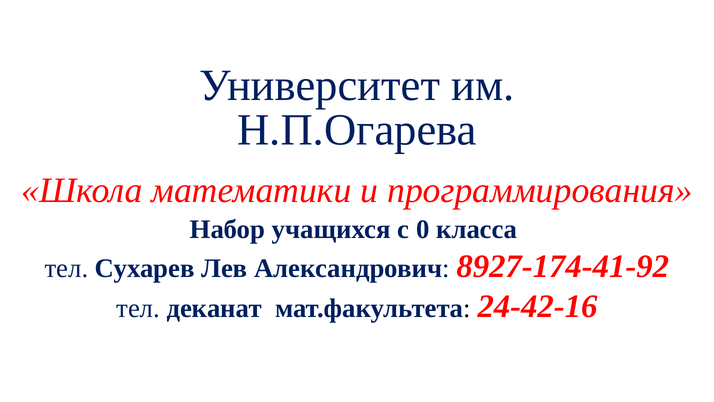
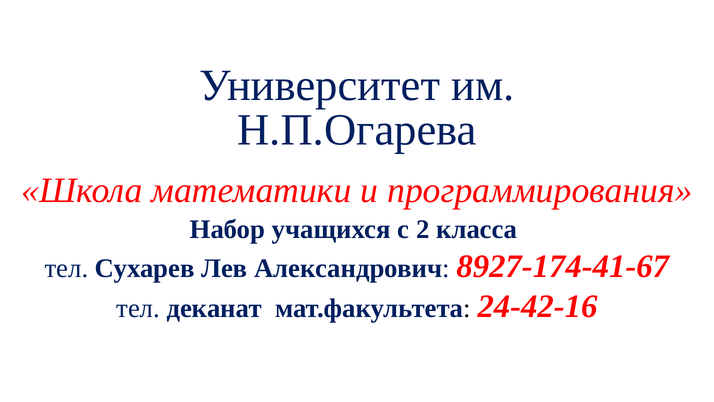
0: 0 -> 2
8927-174-41-92: 8927-174-41-92 -> 8927-174-41-67
